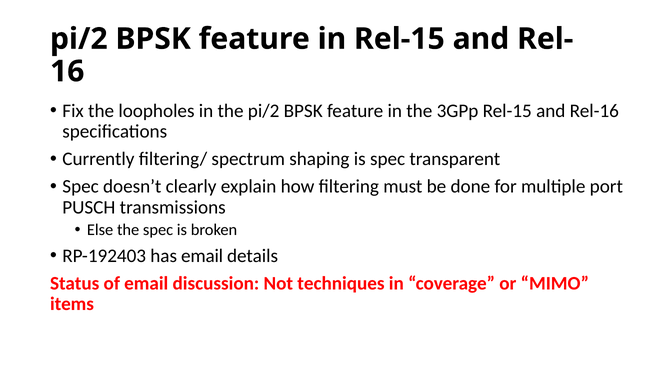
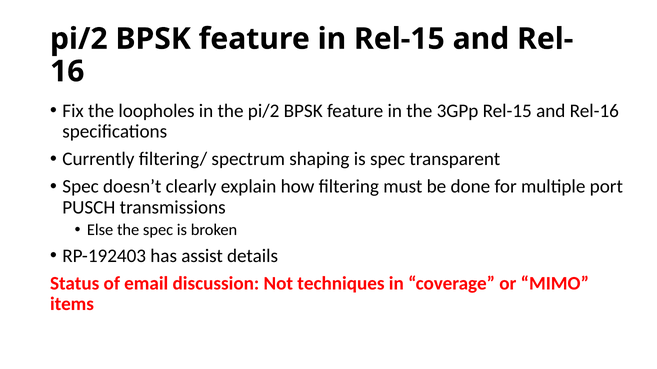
has email: email -> assist
